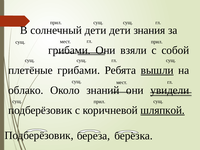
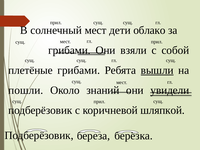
солнечный дети: дети -> мест
знания: знания -> облако
облако: облако -> пошли
шляпкой underline: present -> none
